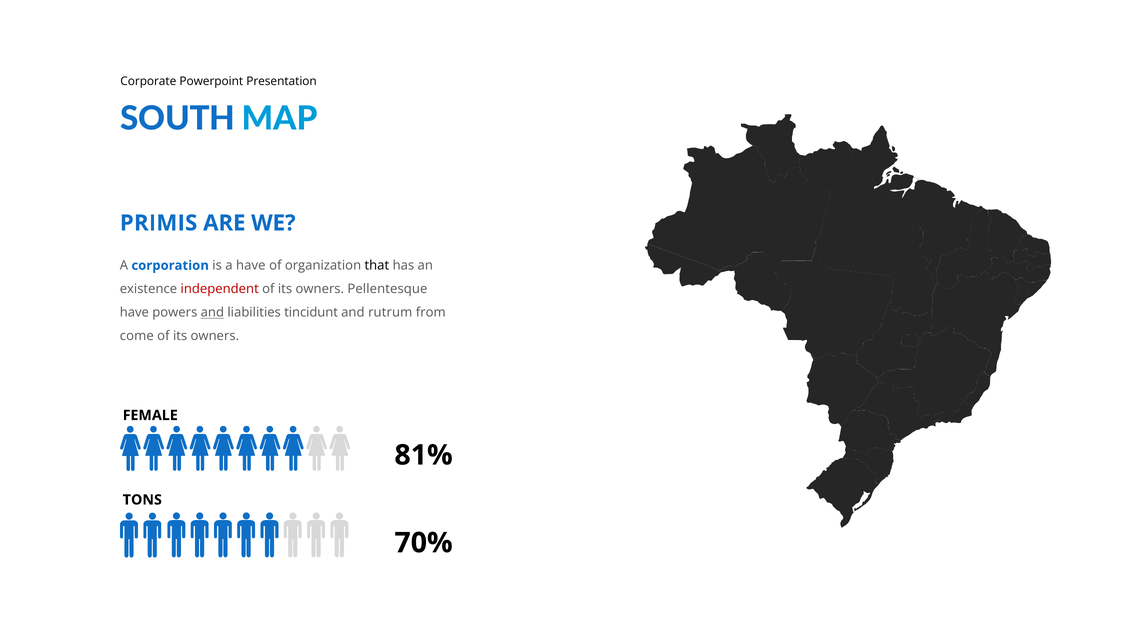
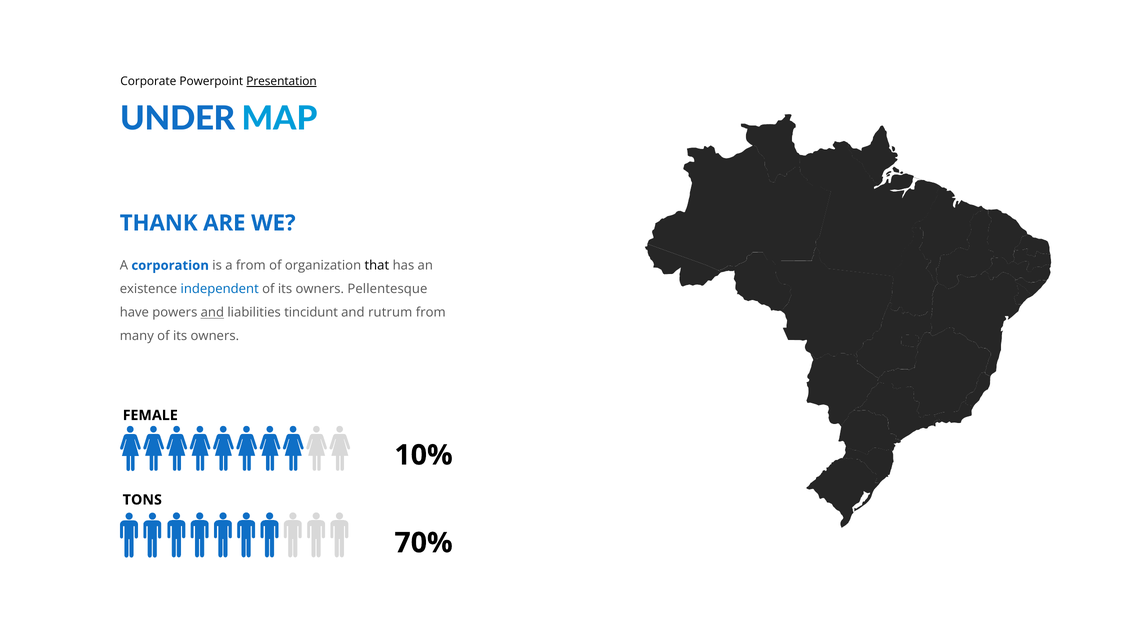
Presentation underline: none -> present
SOUTH: SOUTH -> UNDER
PRIMIS: PRIMIS -> THANK
a have: have -> from
independent colour: red -> blue
come: come -> many
81%: 81% -> 10%
